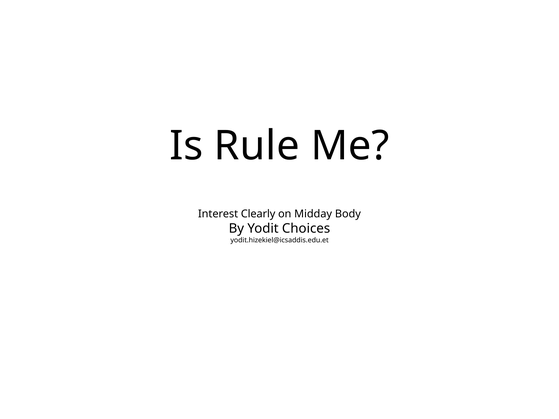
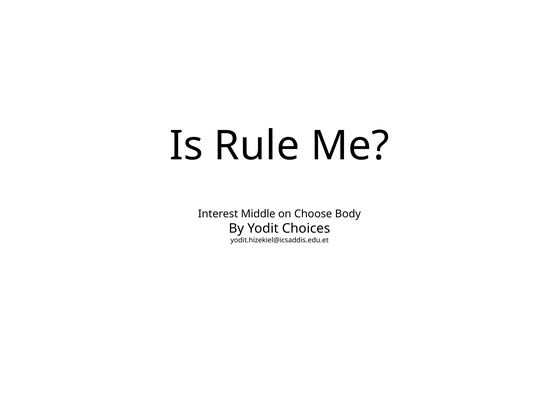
Clearly: Clearly -> Middle
Midday: Midday -> Choose
